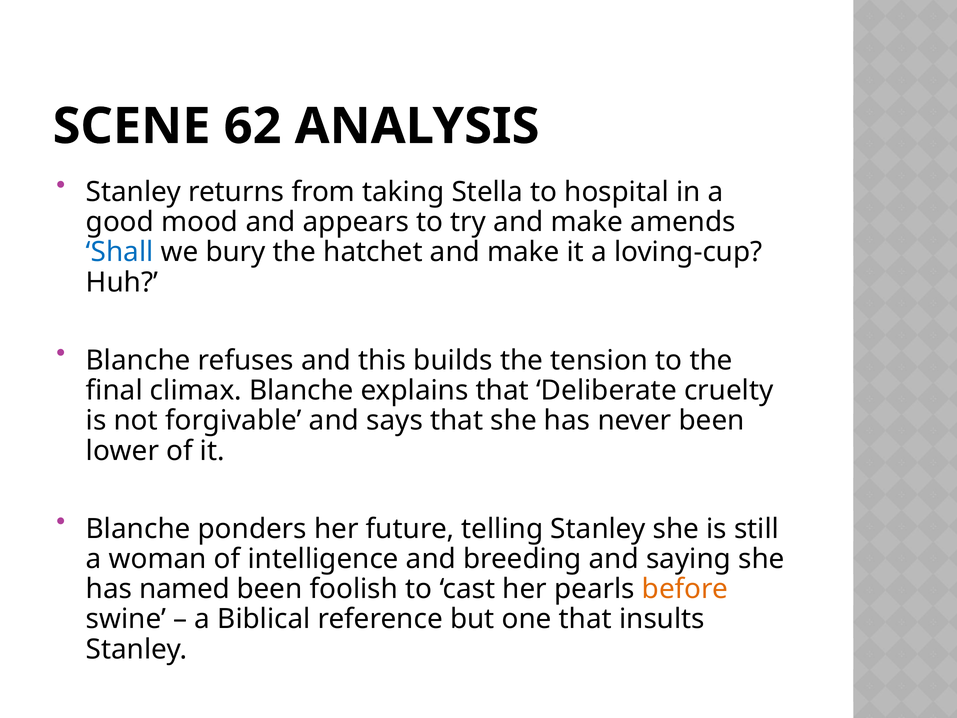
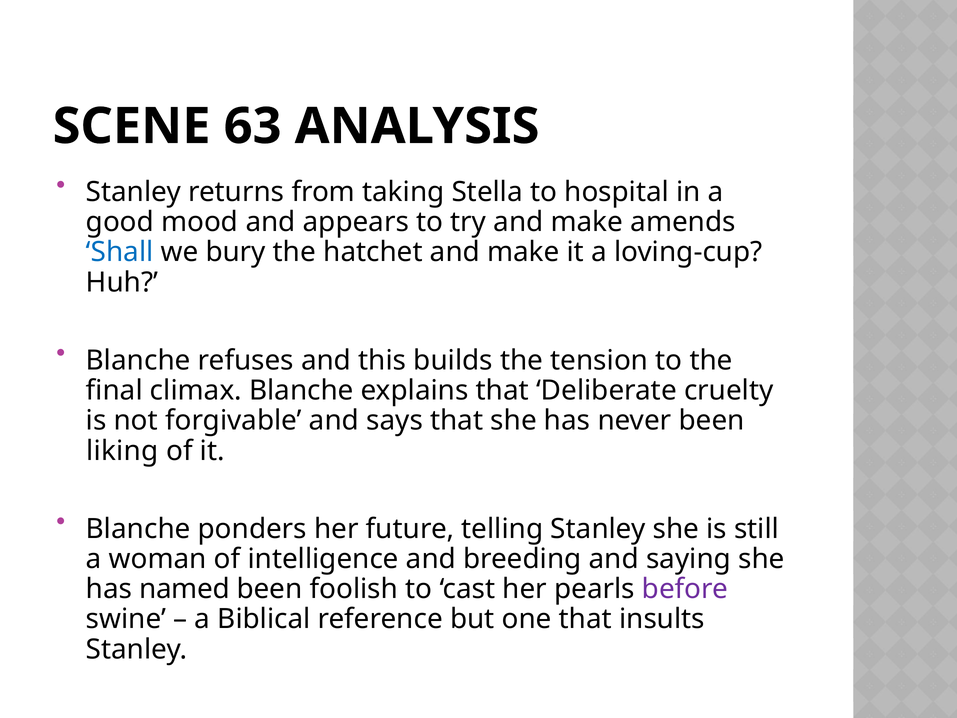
62: 62 -> 63
lower: lower -> liking
before colour: orange -> purple
